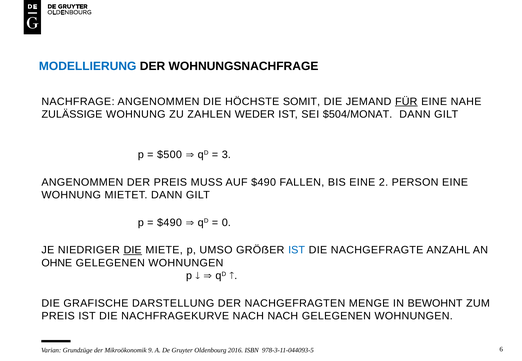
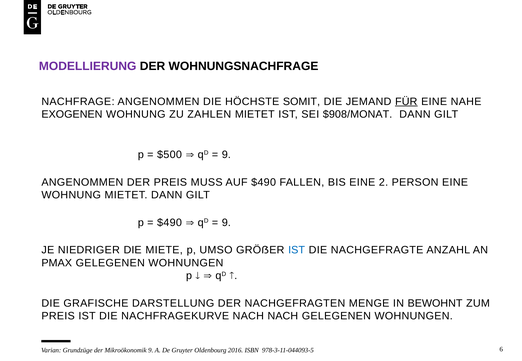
MODELLIERUNG colour: blue -> purple
ZULÄSSIGE: ZULÄSSIGE -> EXOGENEN
ZAHLEN WEDER: WEDER -> MIETET
$504/MONAT: $504/MONAT -> $908/MONAT
3 at (226, 155): 3 -> 9
0 at (226, 223): 0 -> 9
DIE at (133, 250) underline: present -> none
OHNE: OHNE -> PMAX
